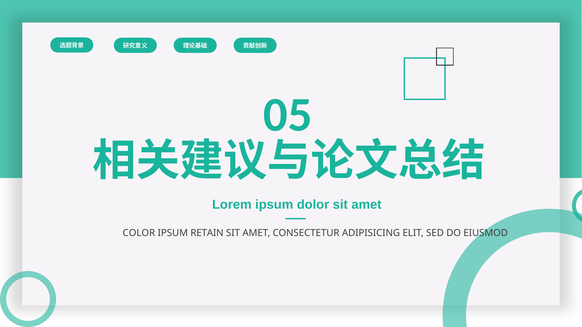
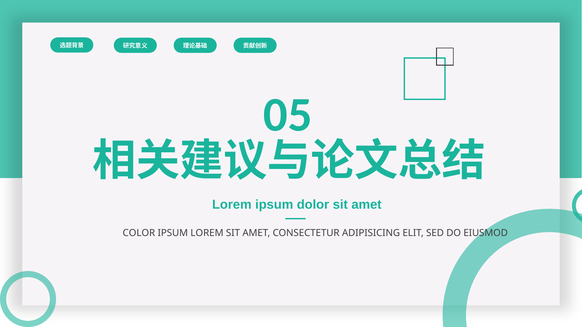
IPSUM RETAIN: RETAIN -> LOREM
